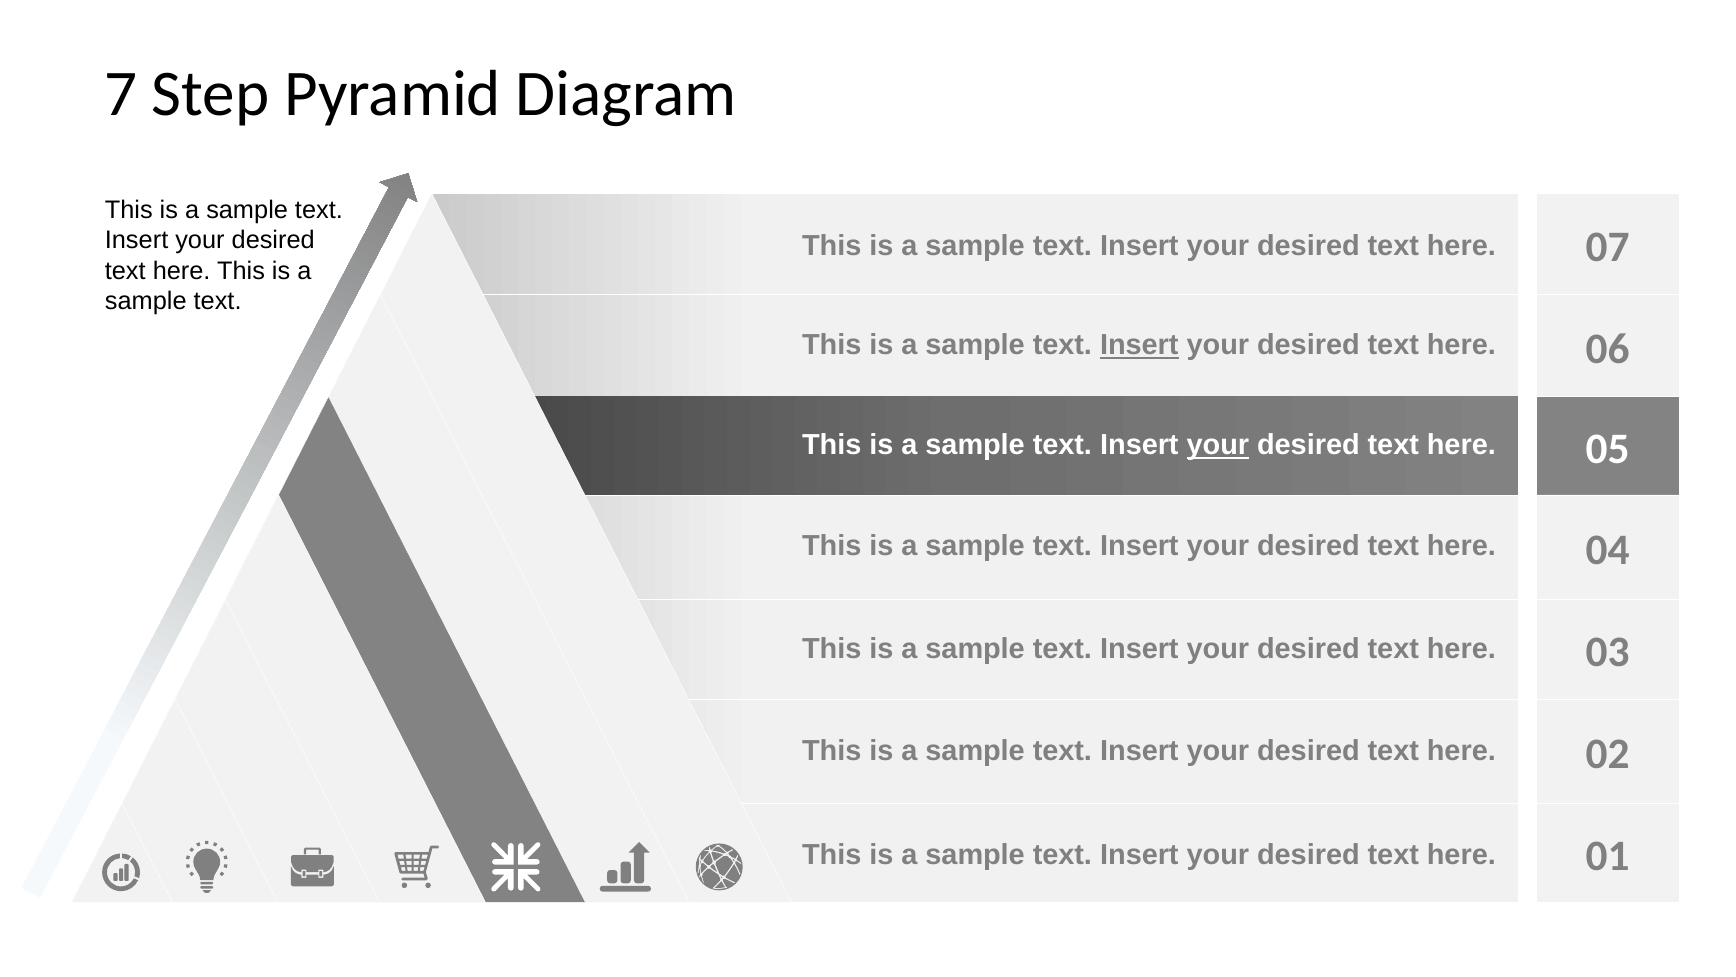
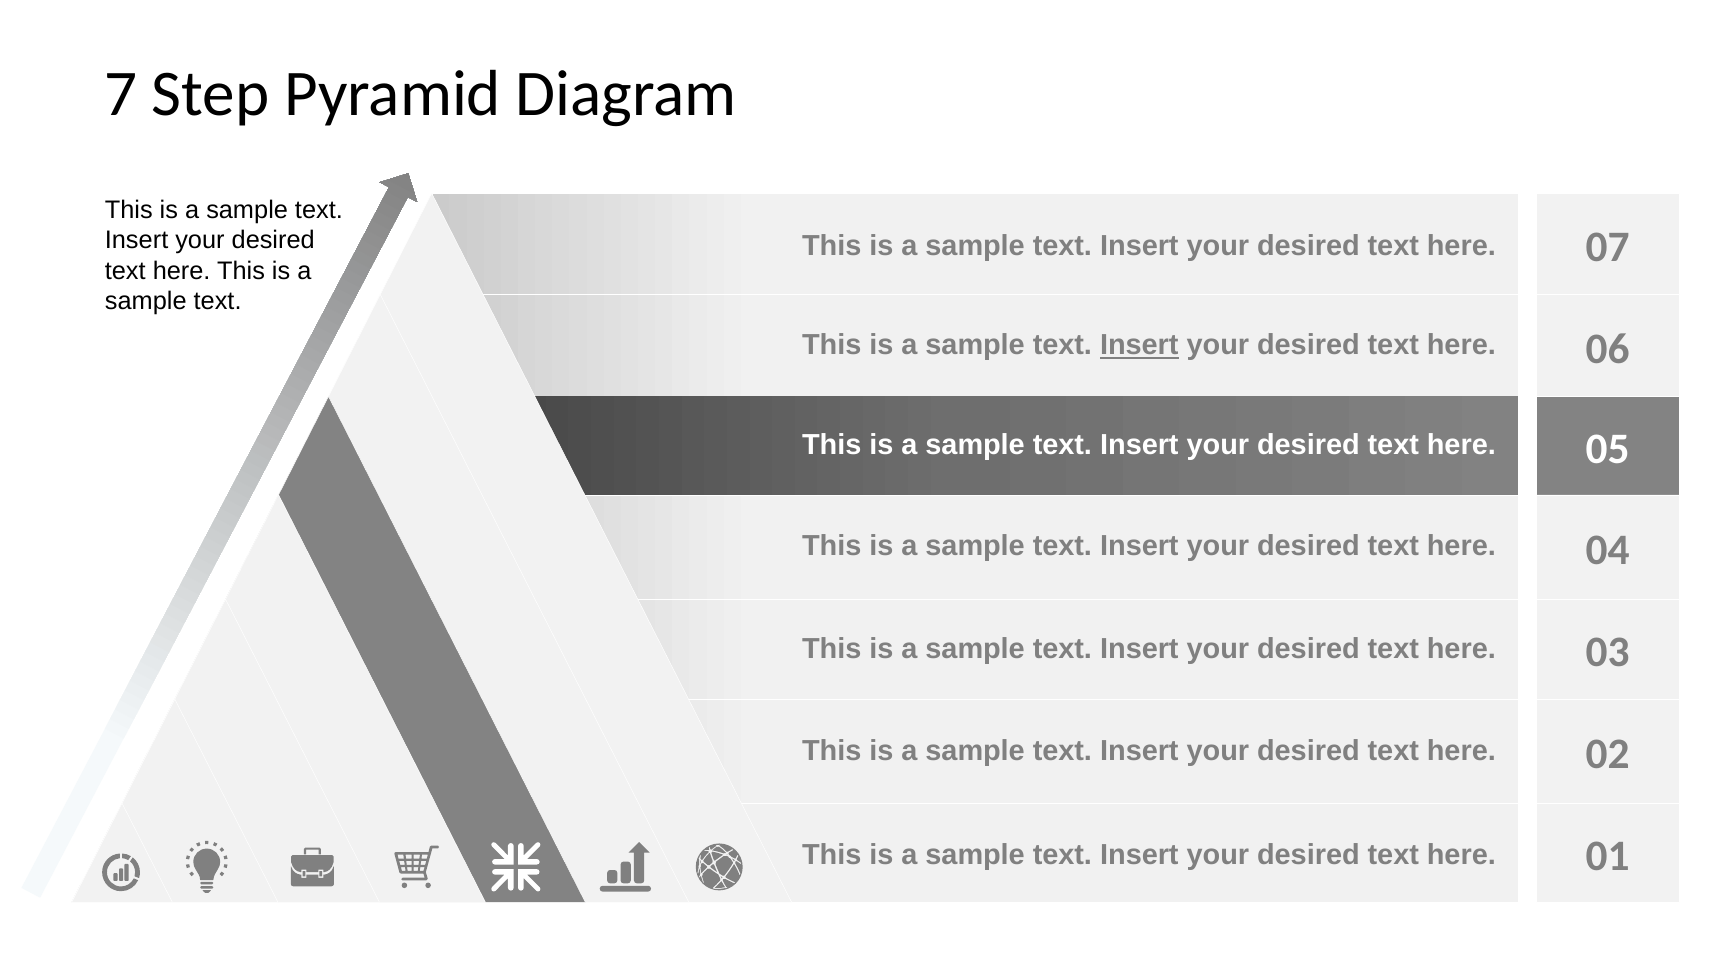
your at (1218, 445) underline: present -> none
